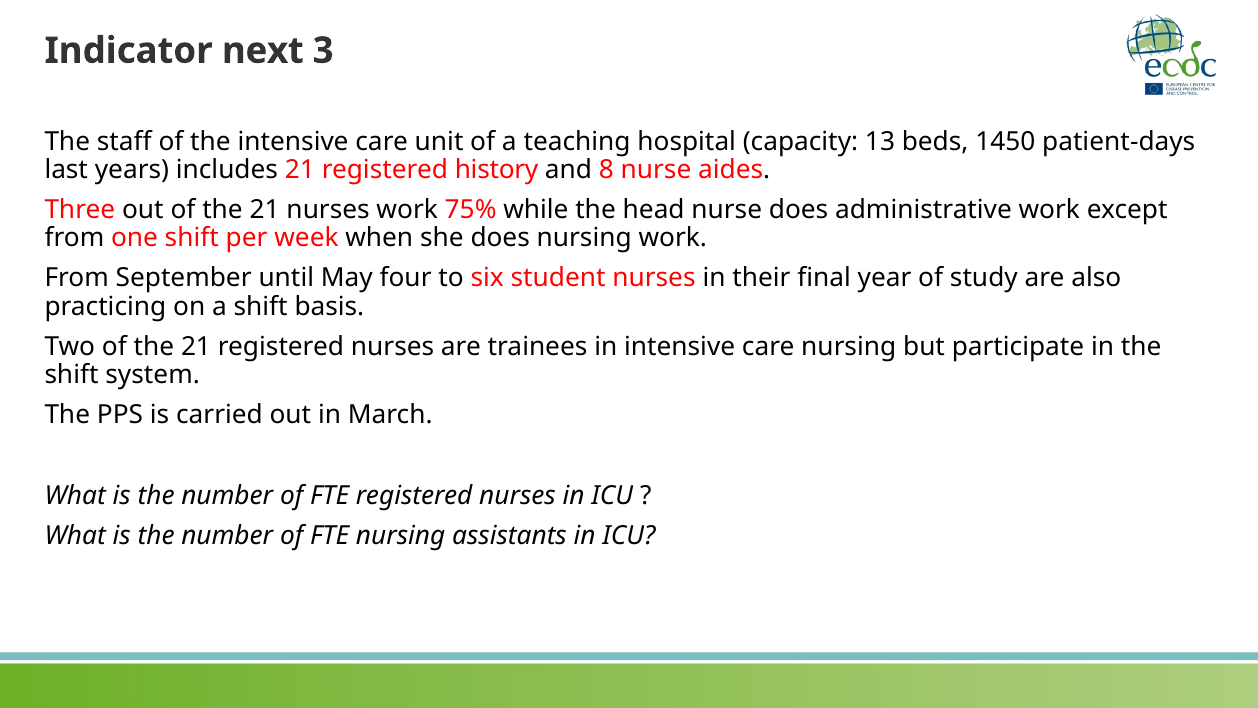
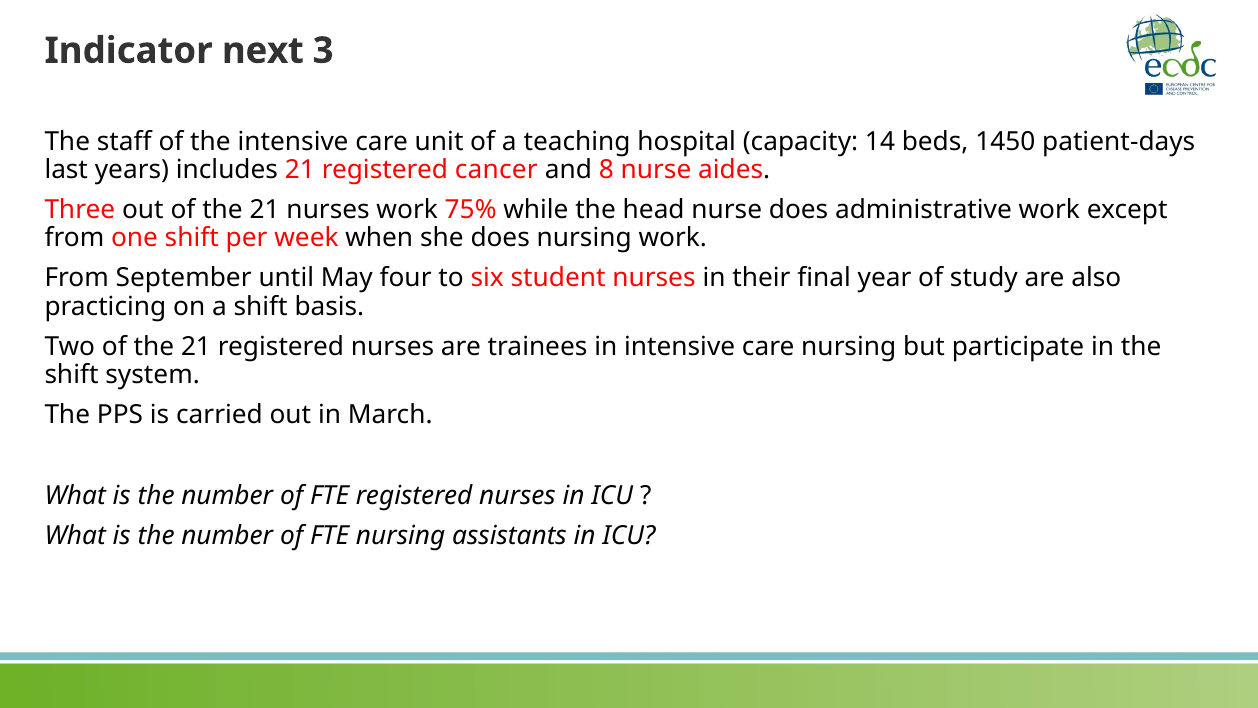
13: 13 -> 14
history: history -> cancer
